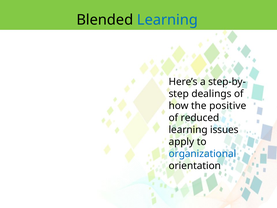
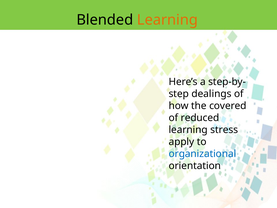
Learning at (167, 20) colour: blue -> orange
positive: positive -> covered
issues: issues -> stress
